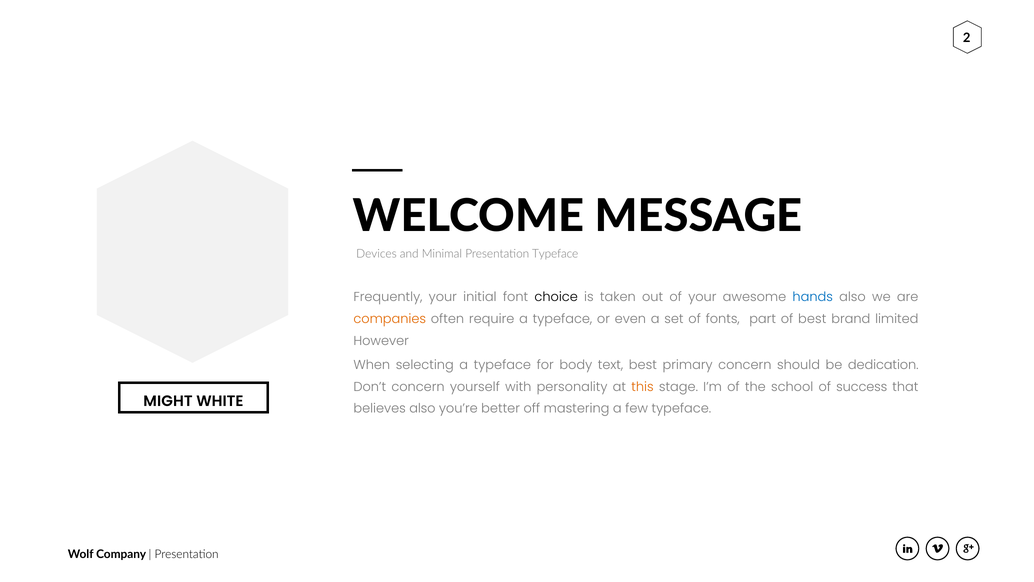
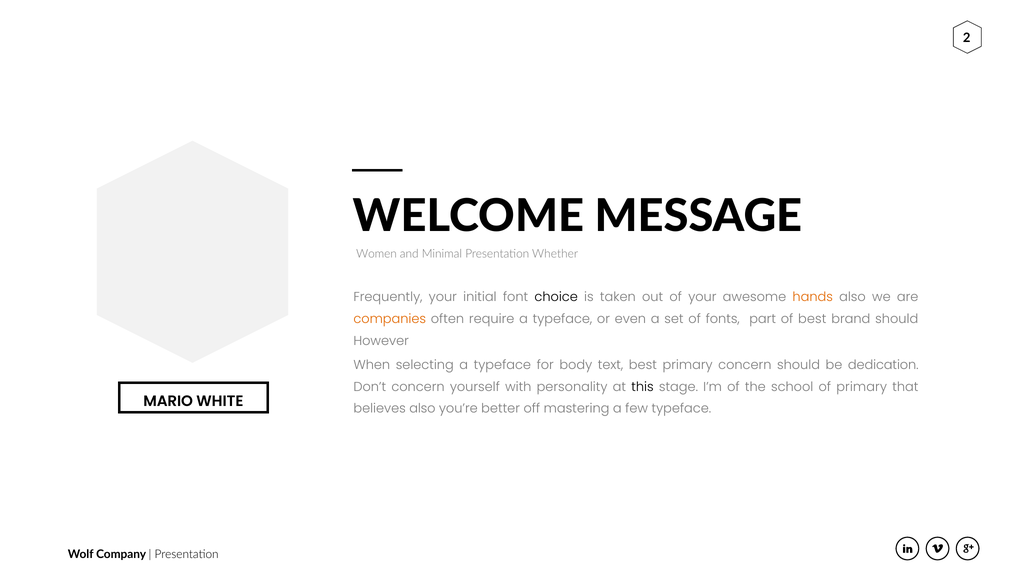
Devices: Devices -> Women
Presentation Typeface: Typeface -> Whether
hands colour: blue -> orange
brand limited: limited -> should
this colour: orange -> black
of success: success -> primary
MIGHT: MIGHT -> MARIO
